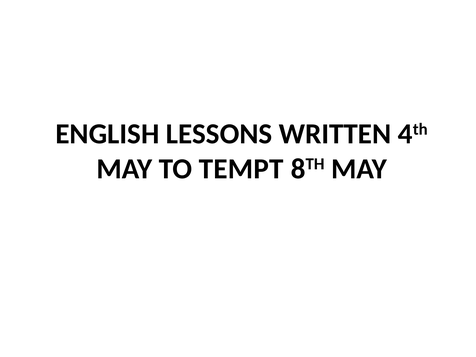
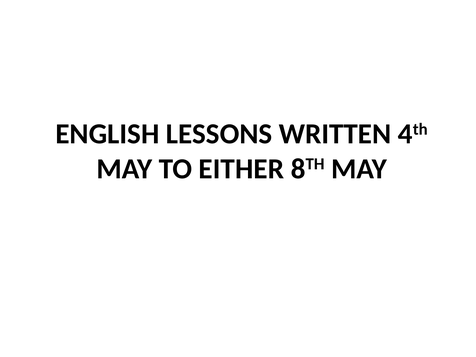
TEMPT: TEMPT -> EITHER
